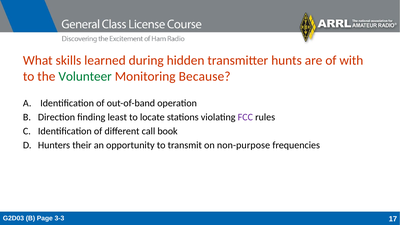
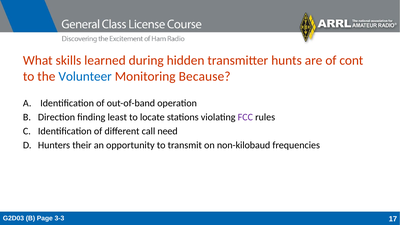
with: with -> cont
Volunteer colour: green -> blue
book: book -> need
non-purpose: non-purpose -> non-kilobaud
